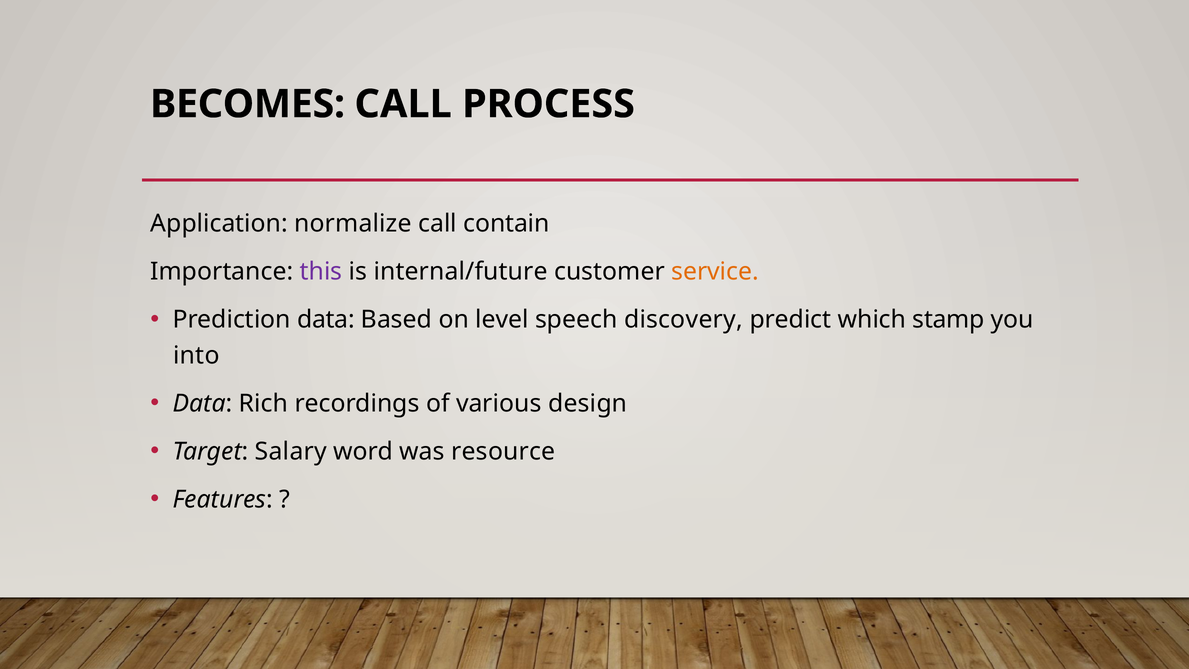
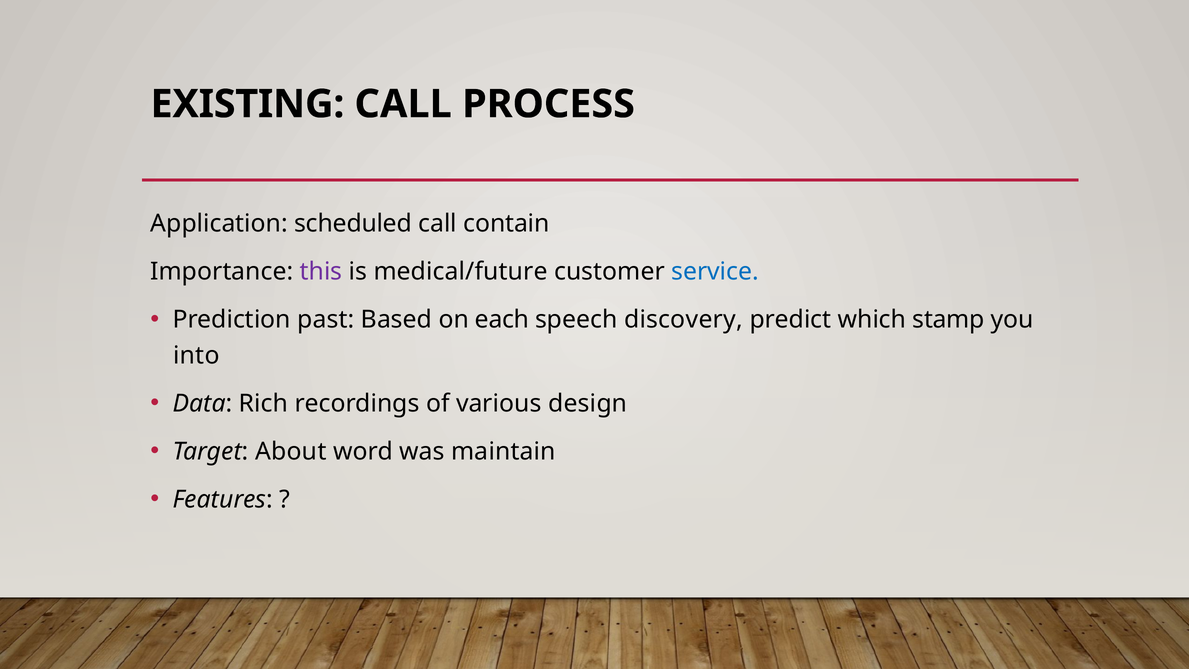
BECOMES: BECOMES -> EXISTING
normalize: normalize -> scheduled
internal/future: internal/future -> medical/future
service colour: orange -> blue
Prediction data: data -> past
level: level -> each
Salary: Salary -> About
resource: resource -> maintain
